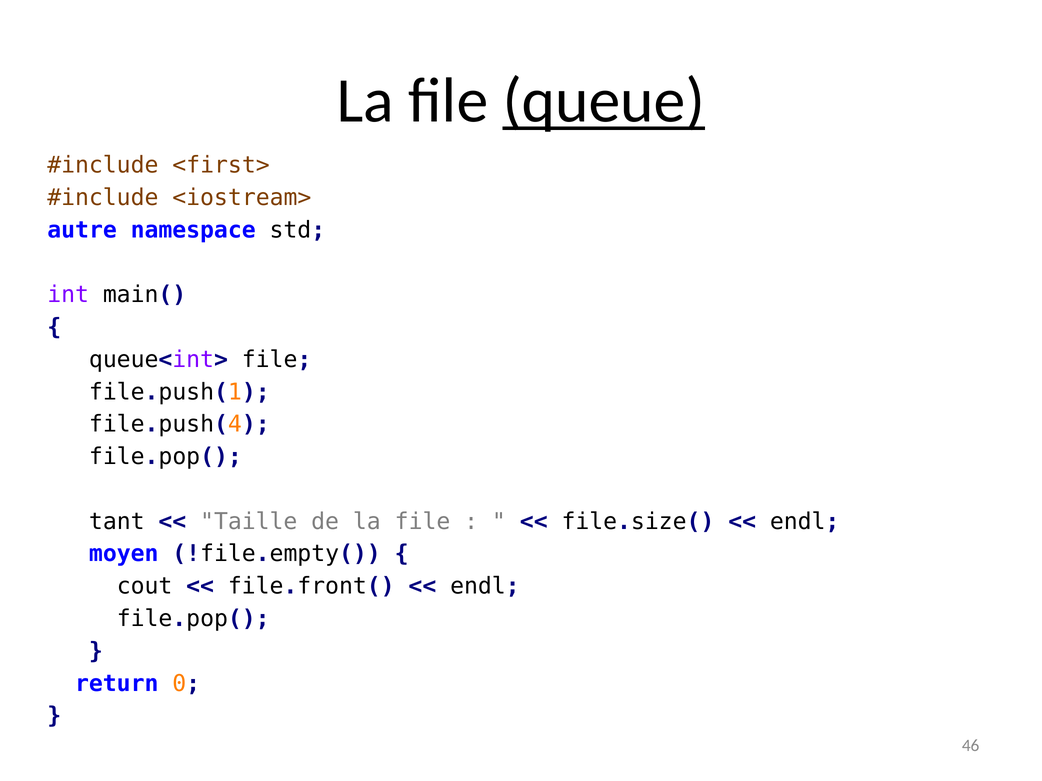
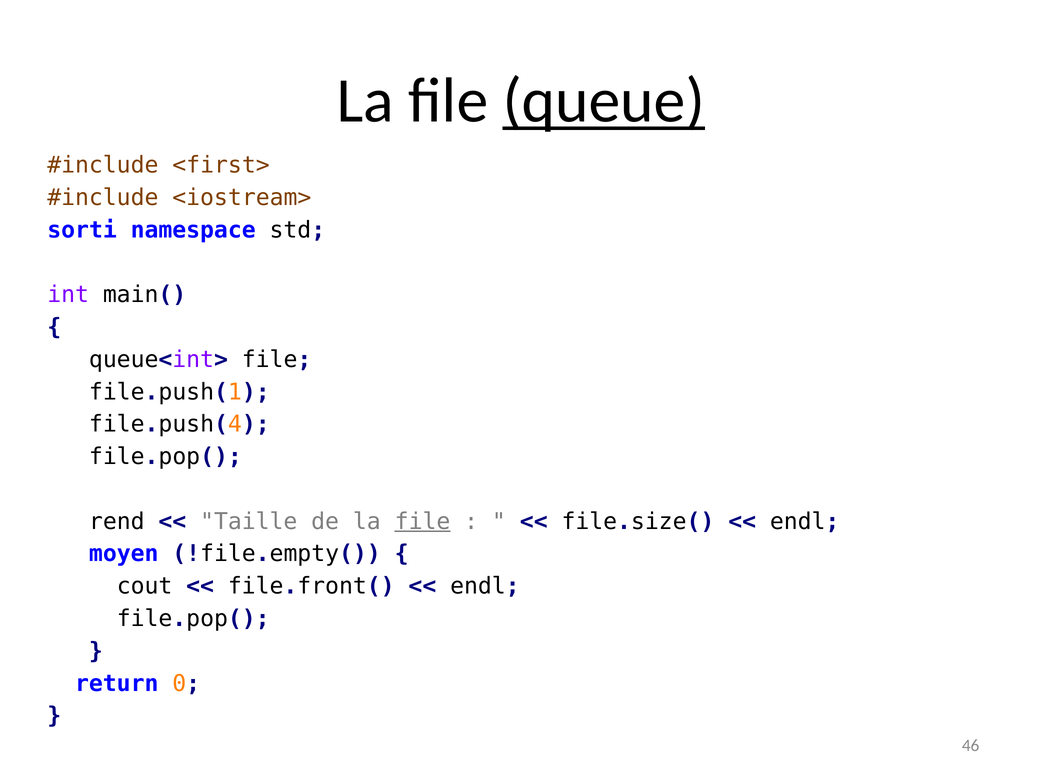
autre: autre -> sorti
tant: tant -> rend
file at (423, 522) underline: none -> present
